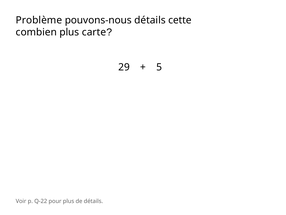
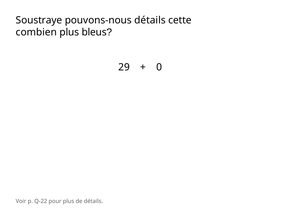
Problème: Problème -> Soustraye
carte: carte -> bleus
5: 5 -> 0
